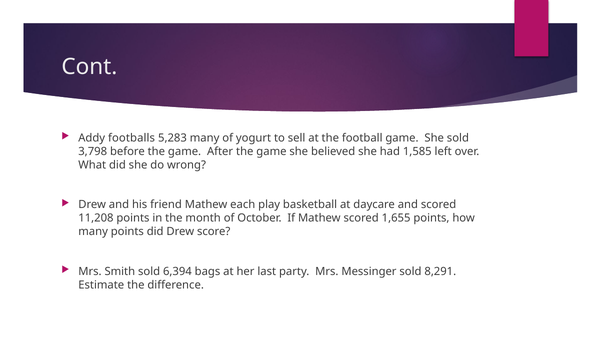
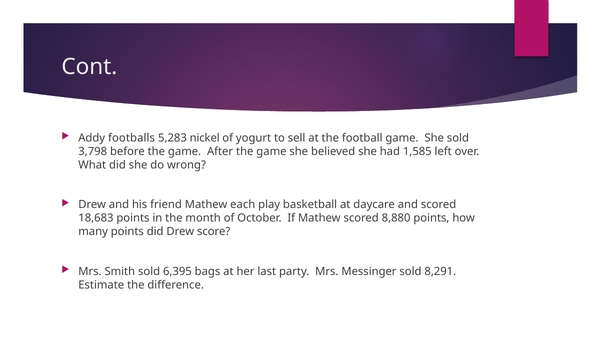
5,283 many: many -> nickel
11,208: 11,208 -> 18,683
1,655: 1,655 -> 8,880
6,394: 6,394 -> 6,395
